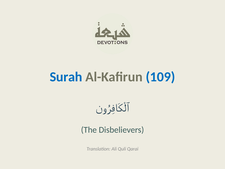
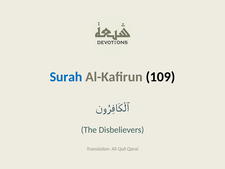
109 colour: blue -> black
